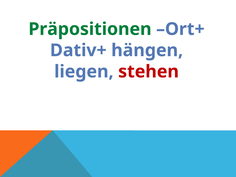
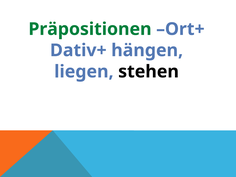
stehen colour: red -> black
